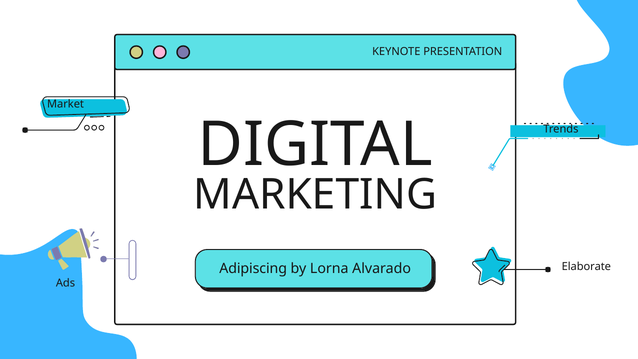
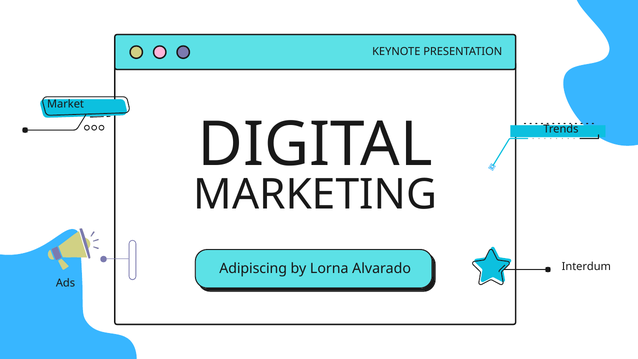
Elaborate: Elaborate -> Interdum
